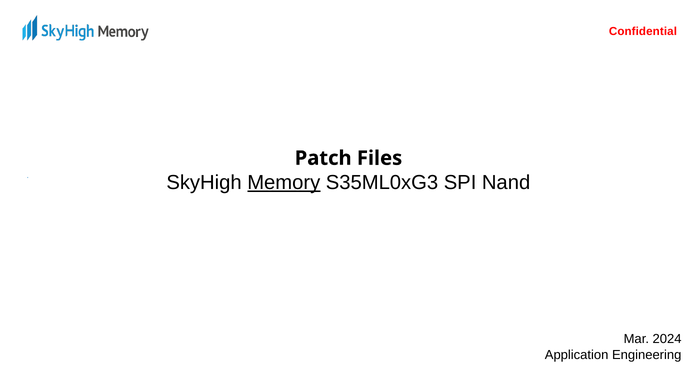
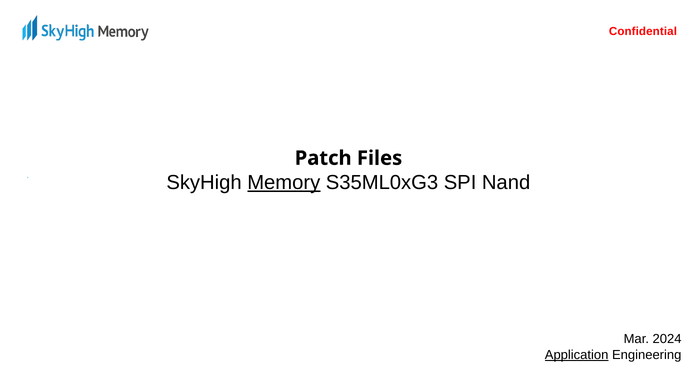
Application underline: none -> present
